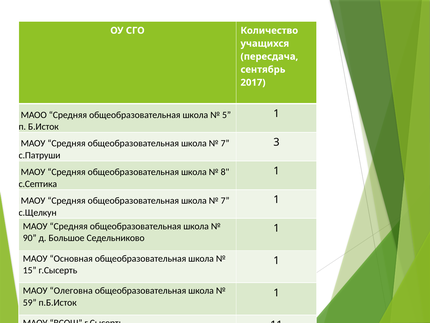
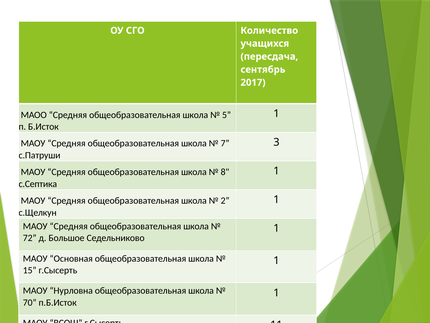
7 at (225, 201): 7 -> 2
90: 90 -> 72
Олеговна: Олеговна -> Нурловна
59: 59 -> 70
